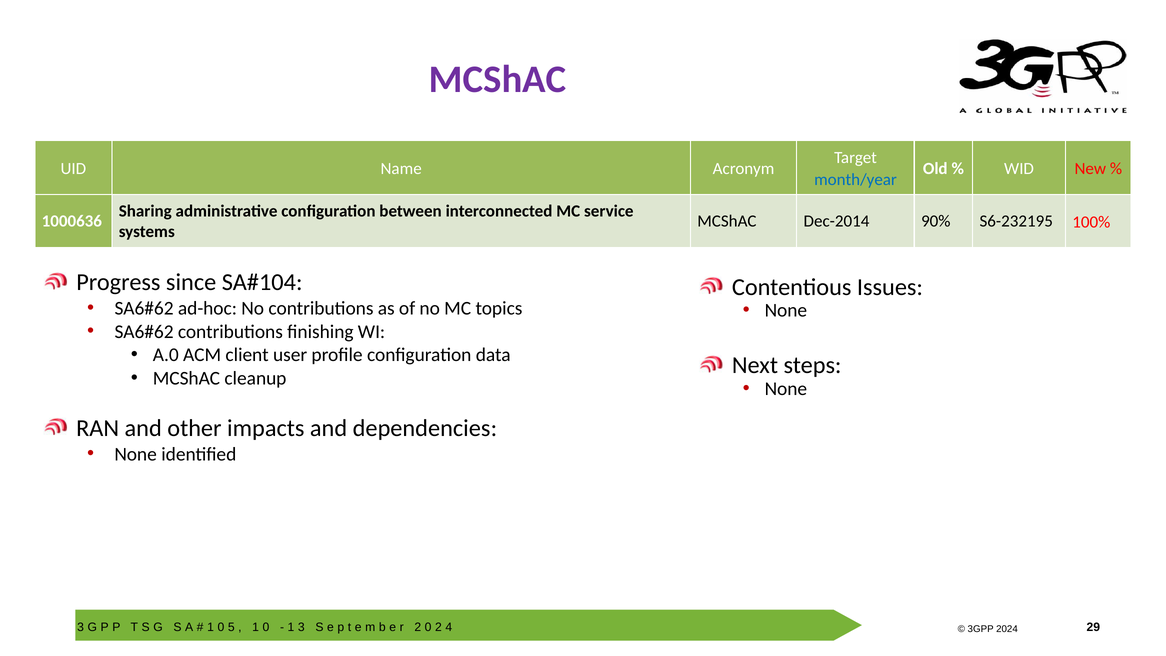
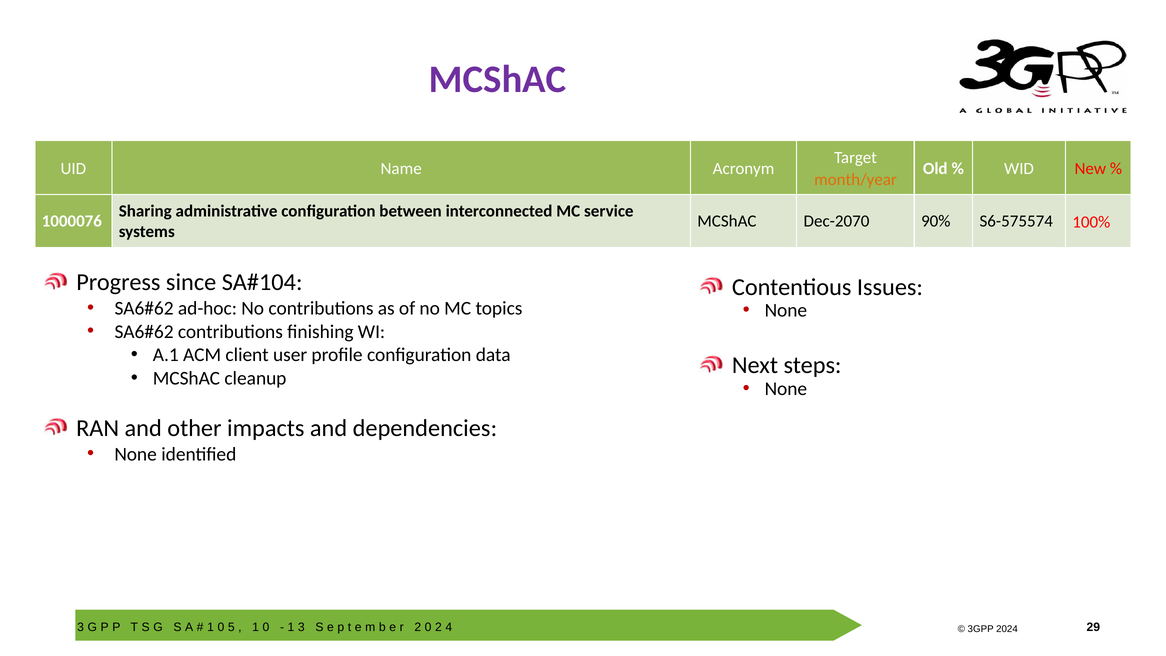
month/year colour: blue -> orange
1000636: 1000636 -> 1000076
Dec-2014: Dec-2014 -> Dec-2070
S6-232195: S6-232195 -> S6-575574
A.0: A.0 -> A.1
